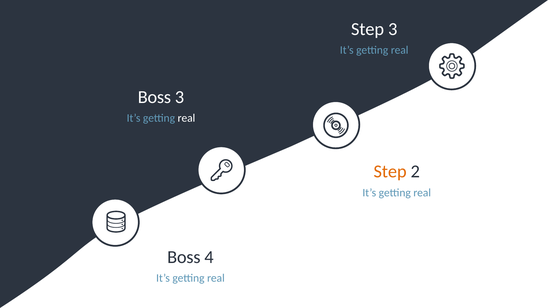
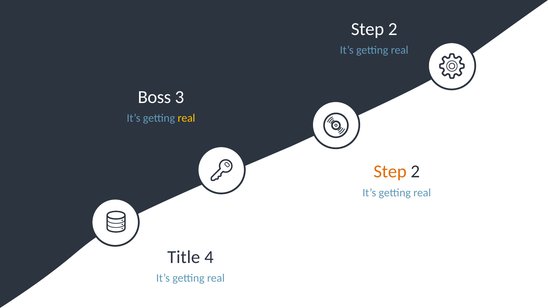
3 at (393, 29): 3 -> 2
real at (186, 118) colour: white -> yellow
Boss at (184, 257): Boss -> Title
